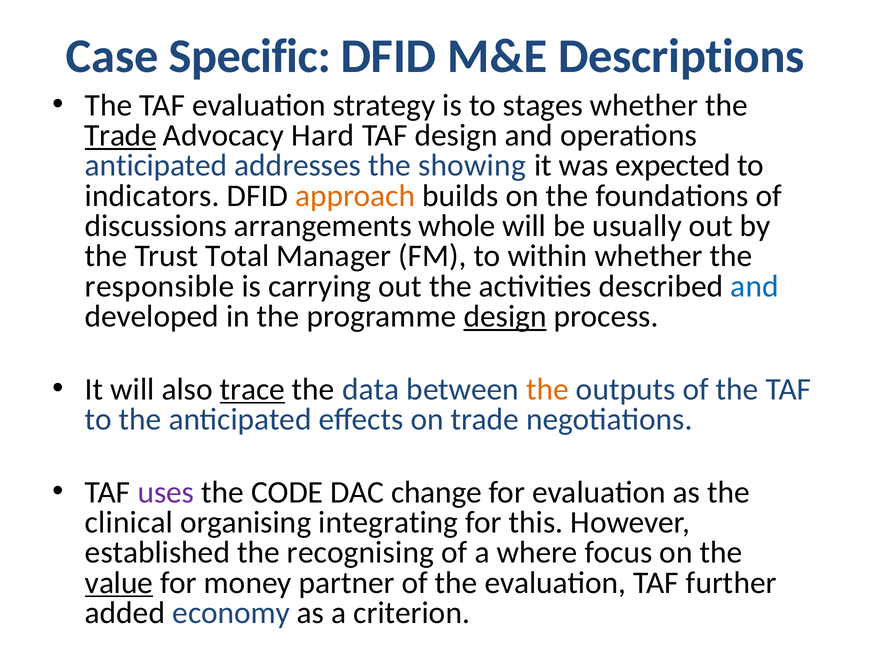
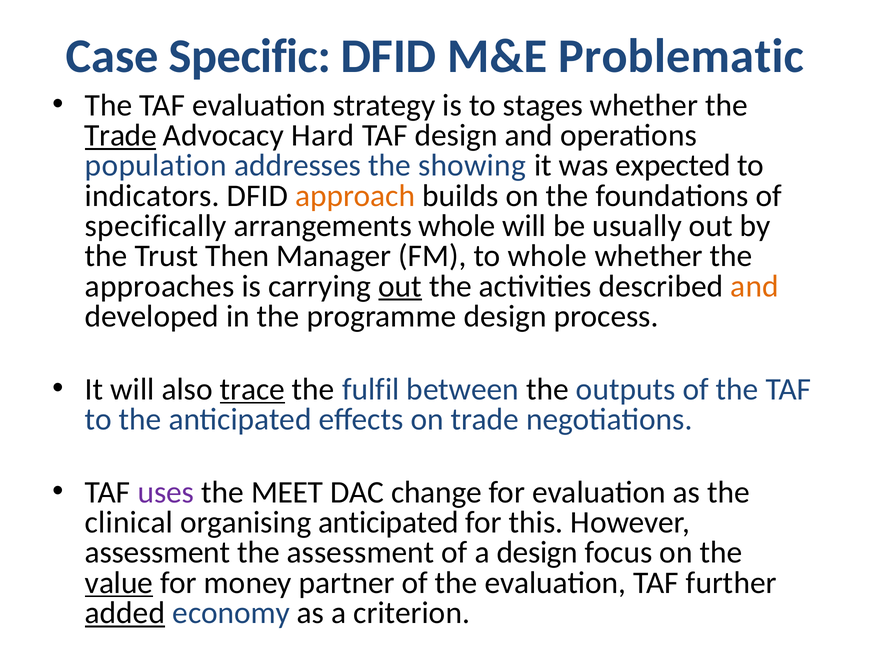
Descriptions: Descriptions -> Problematic
anticipated at (156, 166): anticipated -> population
discussions: discussions -> specifically
Total: Total -> Then
to within: within -> whole
responsible: responsible -> approaches
out at (400, 286) underline: none -> present
and at (754, 286) colour: blue -> orange
design at (505, 316) underline: present -> none
data: data -> fulfil
the at (547, 389) colour: orange -> black
CODE: CODE -> MEET
organising integrating: integrating -> anticipated
established at (157, 553): established -> assessment
the recognising: recognising -> assessment
a where: where -> design
added underline: none -> present
